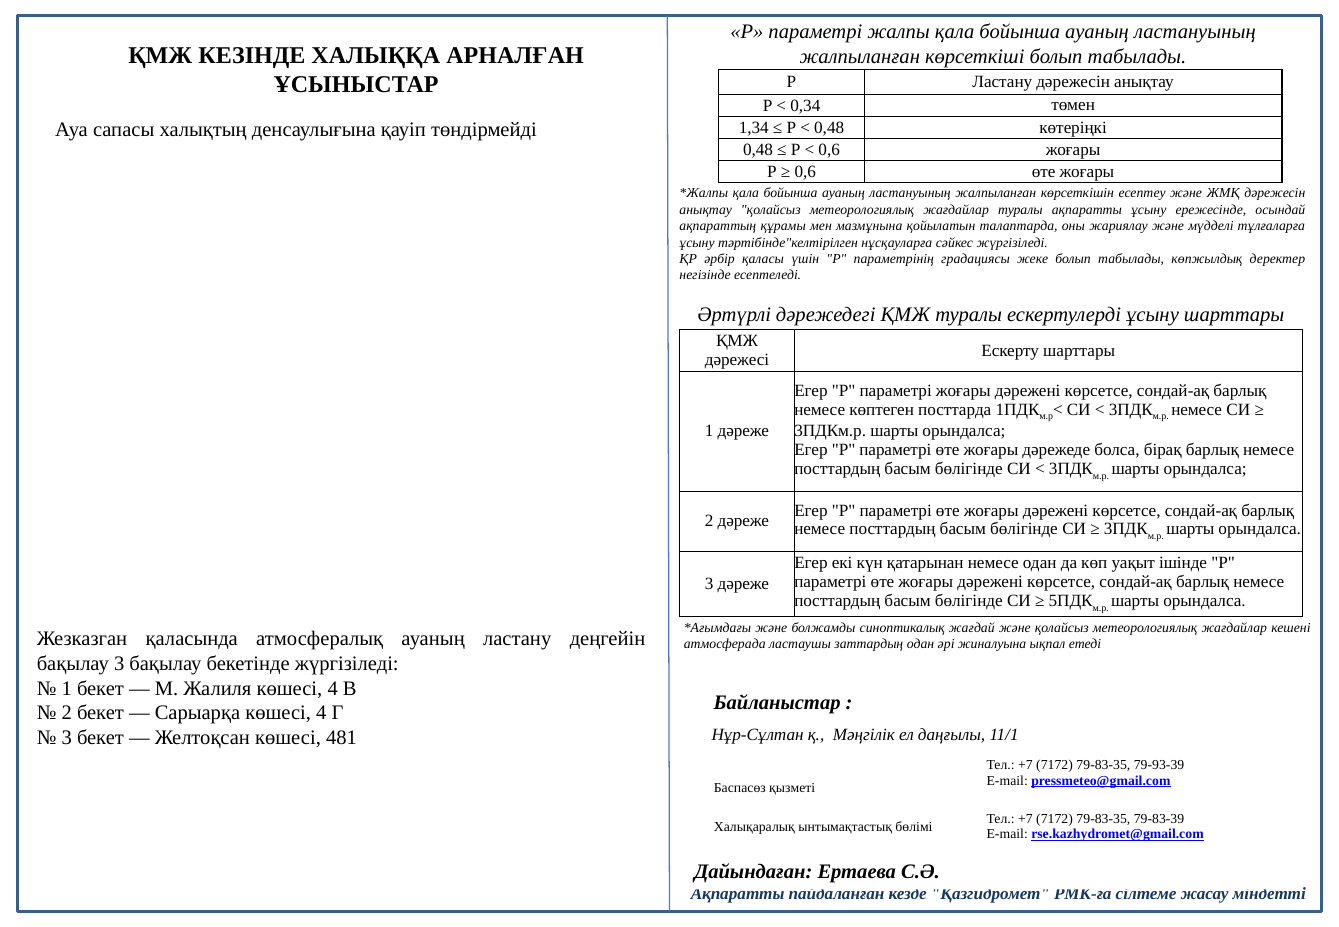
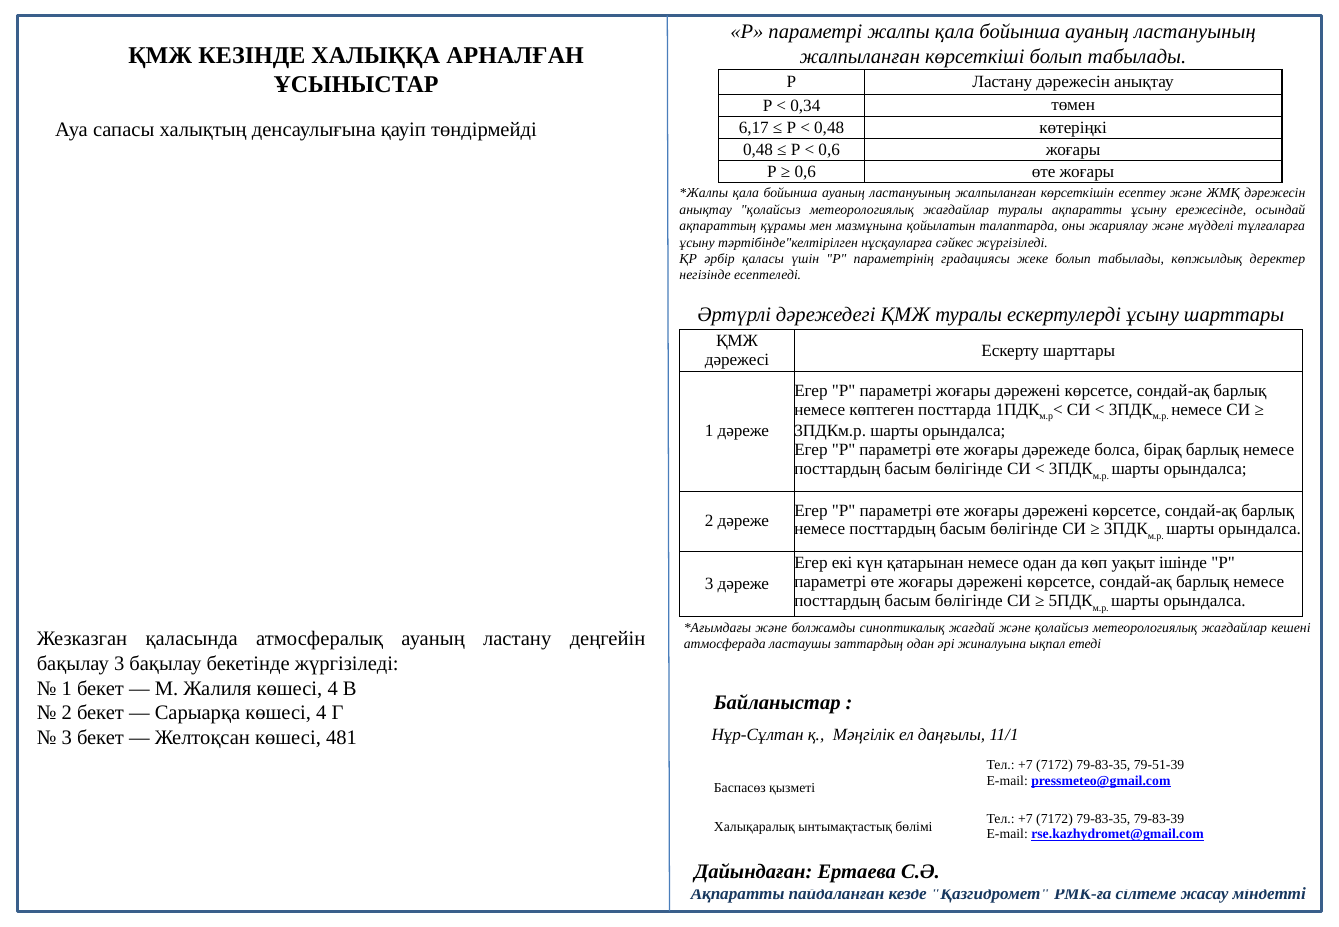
1,34: 1,34 -> 6,17
79-93-39: 79-93-39 -> 79-51-39
